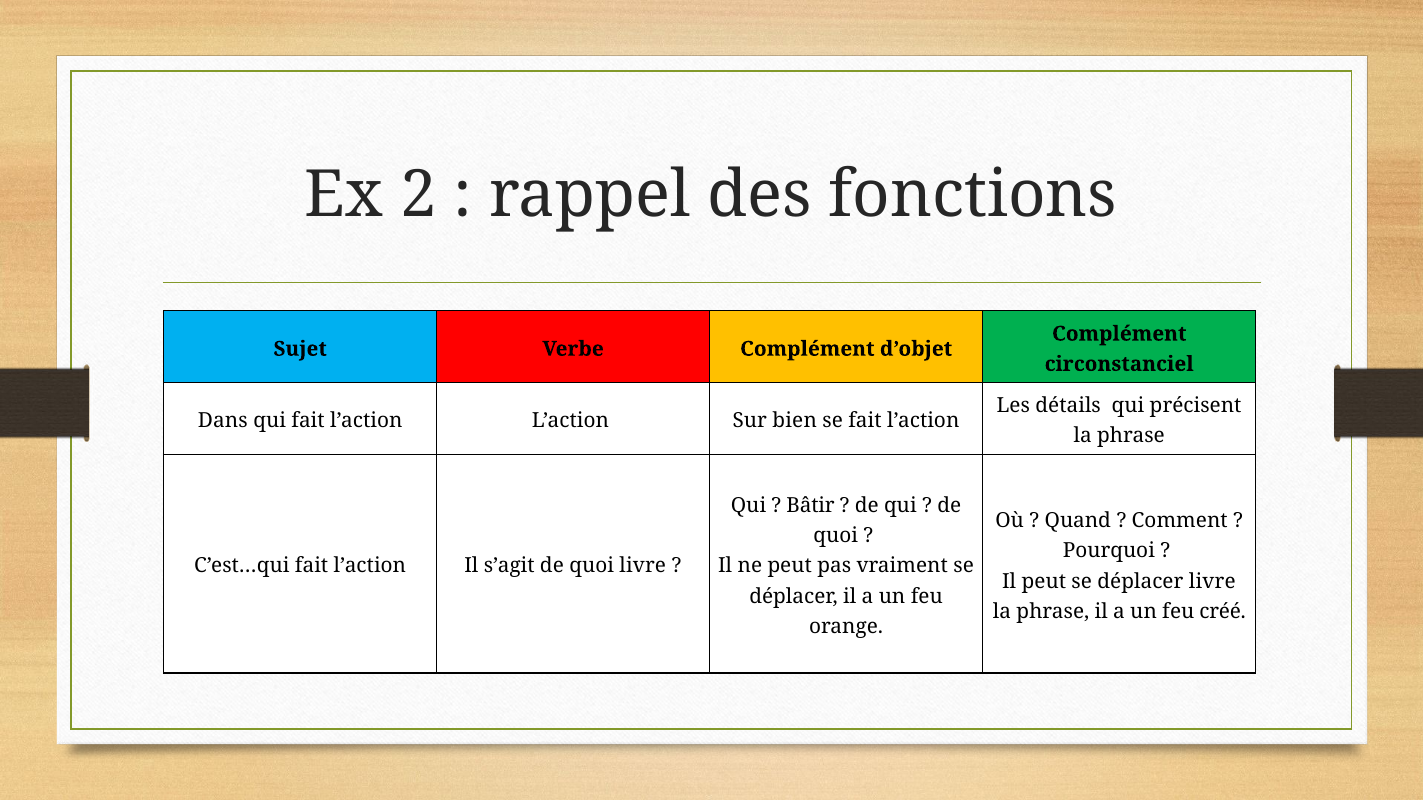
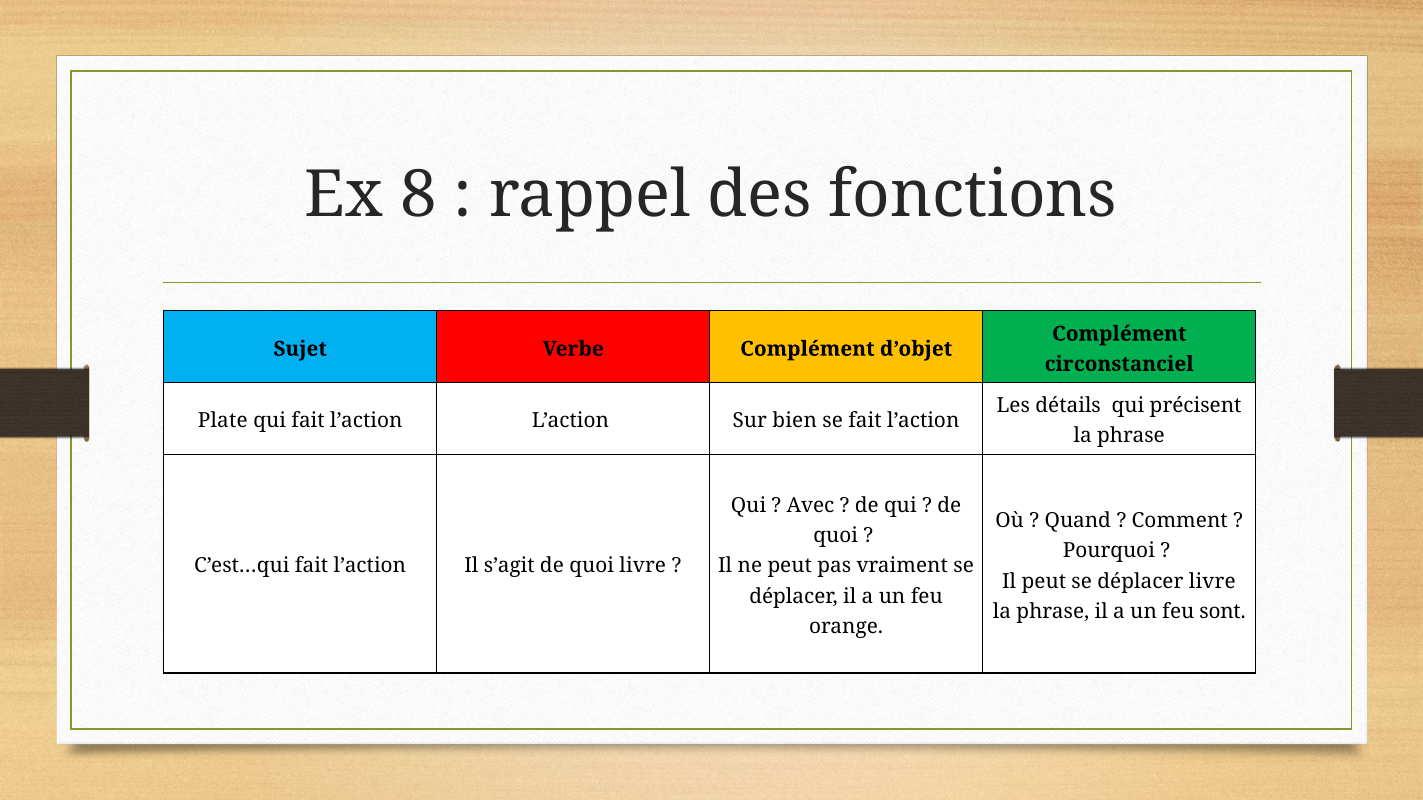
2: 2 -> 8
Dans: Dans -> Plate
Bâtir: Bâtir -> Avec
créé: créé -> sont
